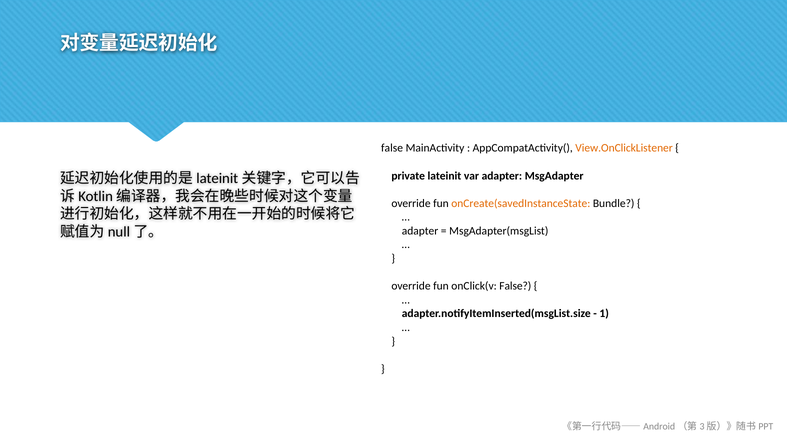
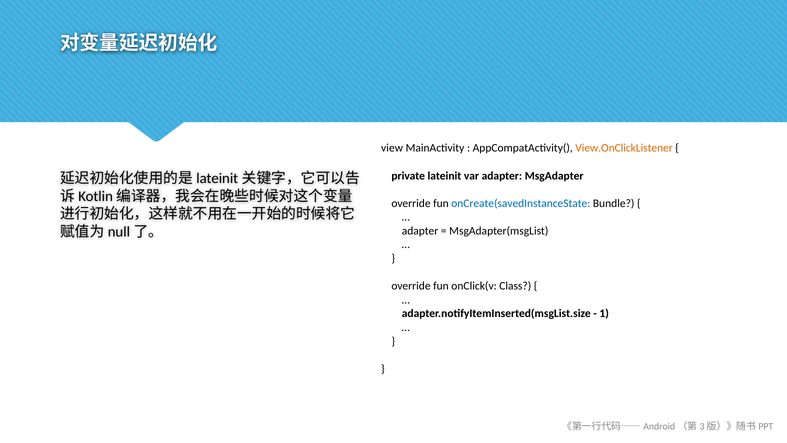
false at (392, 148): false -> view
onCreate(savedInstanceState colour: orange -> blue
onClick(v False: False -> Class
